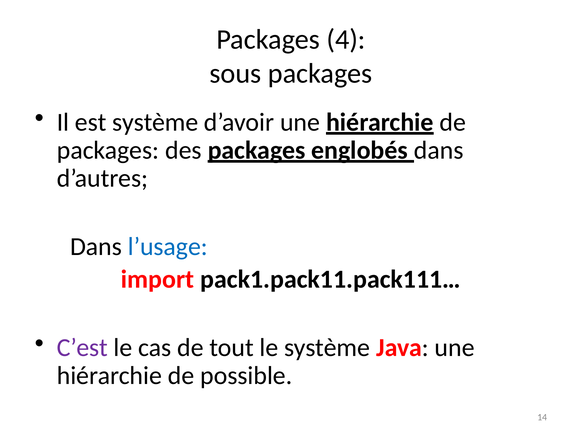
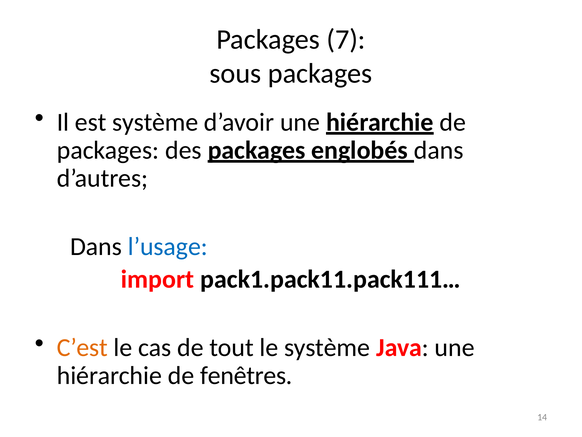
4: 4 -> 7
C’est colour: purple -> orange
possible: possible -> fenêtres
